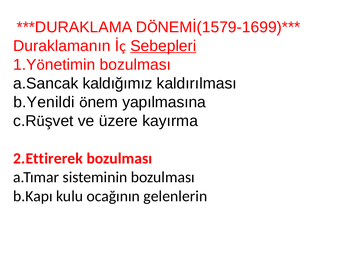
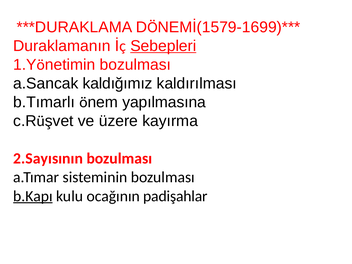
b.Yenildi: b.Yenildi -> b.Tımarlı
2.Ettirerek: 2.Ettirerek -> 2.Sayısının
b.Kapı underline: none -> present
gelenlerin: gelenlerin -> padişahlar
